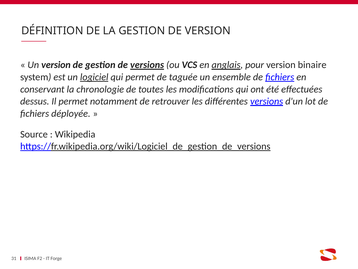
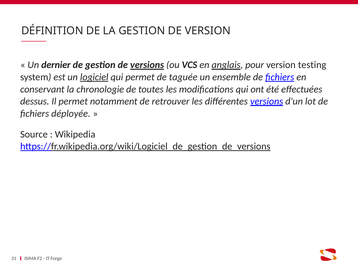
Un version: version -> dernier
binaire: binaire -> testing
